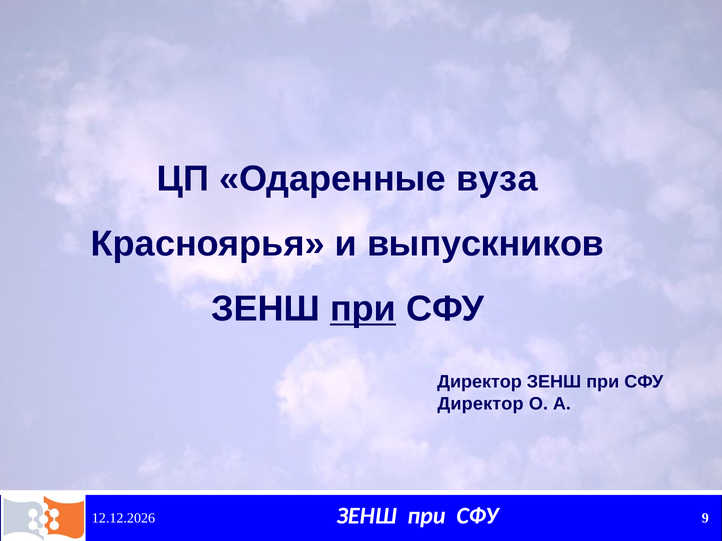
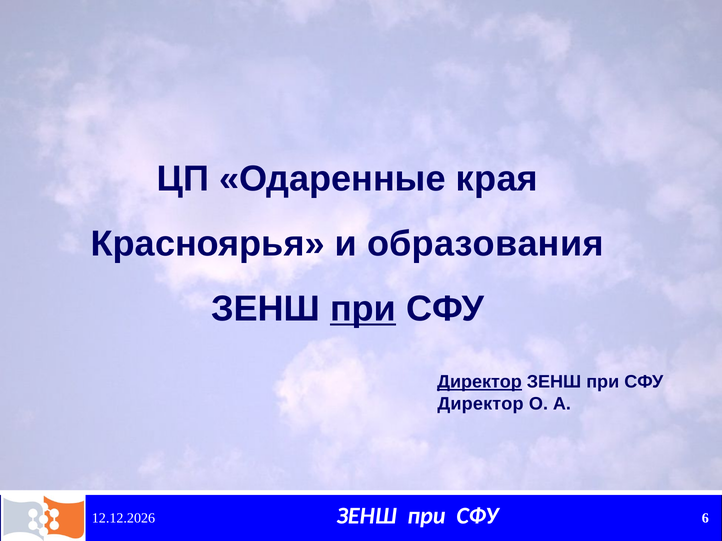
вуза: вуза -> края
выпускников: выпускников -> образования
Директор at (480, 382) underline: none -> present
9: 9 -> 6
